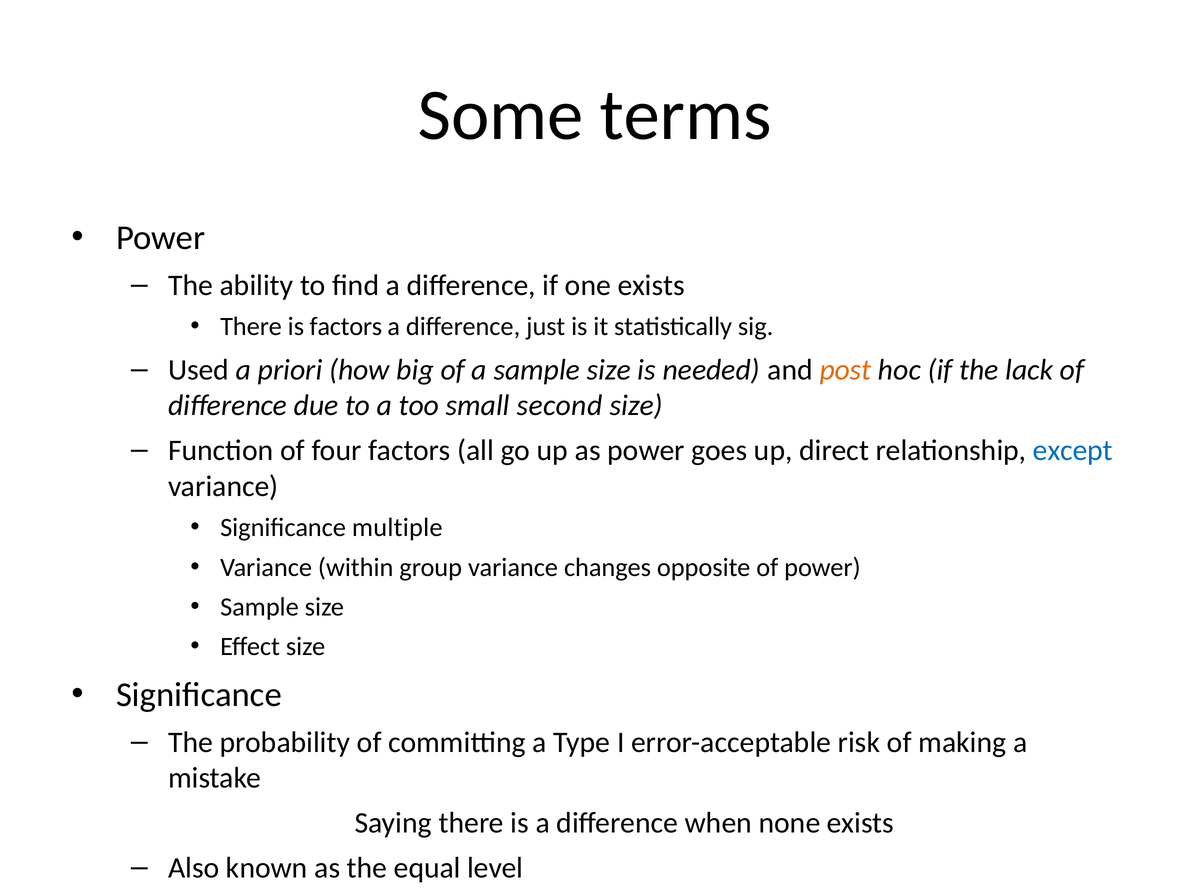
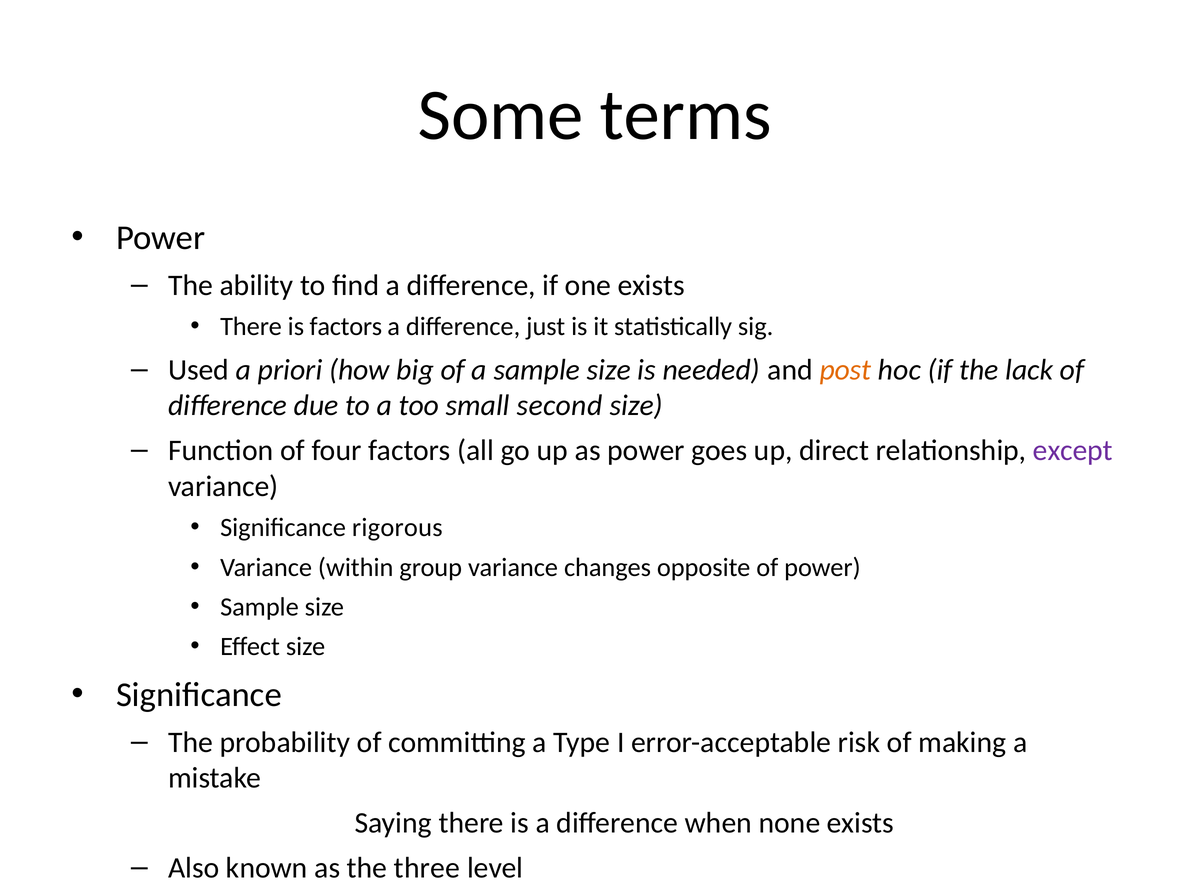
except colour: blue -> purple
multiple: multiple -> rigorous
equal: equal -> three
